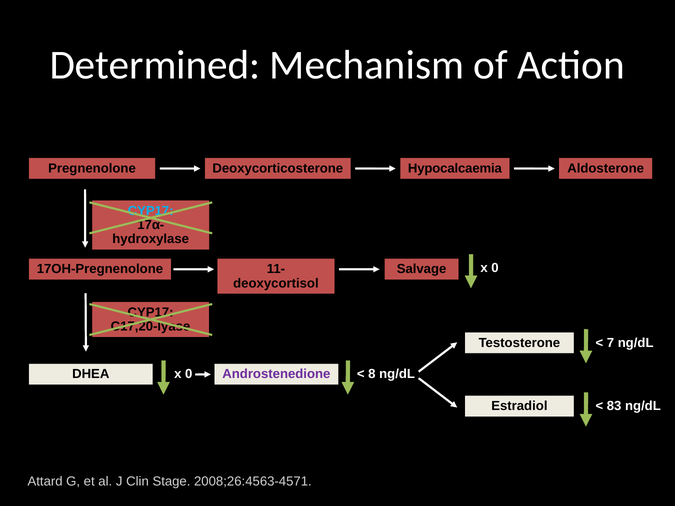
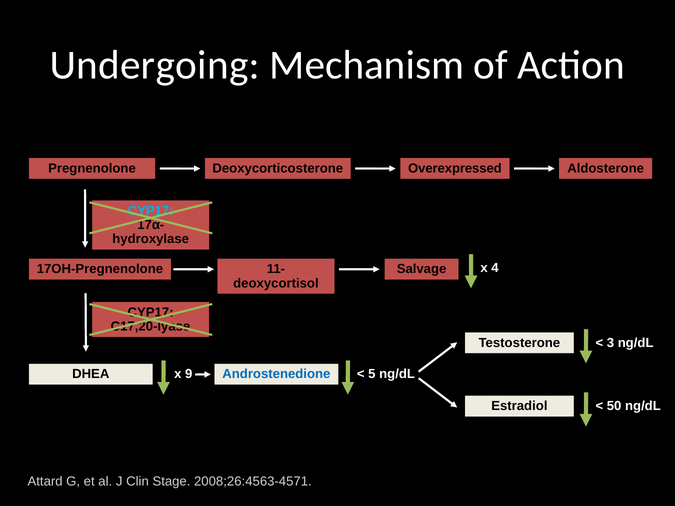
Determined: Determined -> Undergoing
Hypocalcaemia: Hypocalcaemia -> Overexpressed
0 at (495, 268): 0 -> 4
7: 7 -> 3
0 at (189, 374): 0 -> 9
Androstenedione colour: purple -> blue
8: 8 -> 5
83: 83 -> 50
